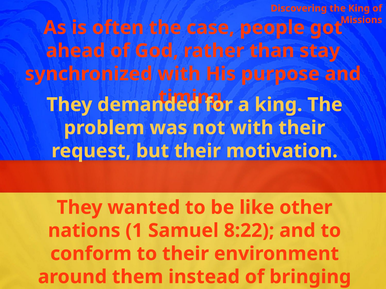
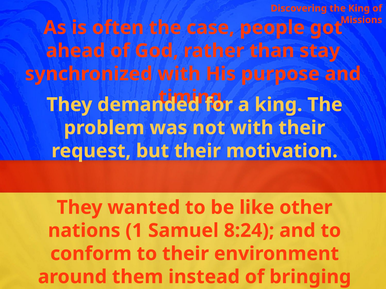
8:22: 8:22 -> 8:24
